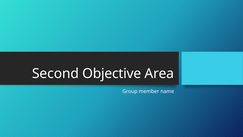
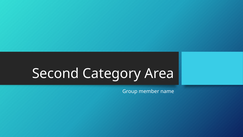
Objective: Objective -> Category
